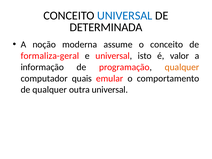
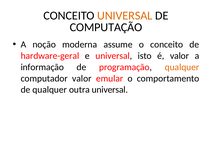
UNIVERSAL at (125, 16) colour: blue -> orange
DETERMINADA: DETERMINADA -> COMPUTAÇÃO
formaliza-geral: formaliza-geral -> hardware-geral
computador quais: quais -> valor
